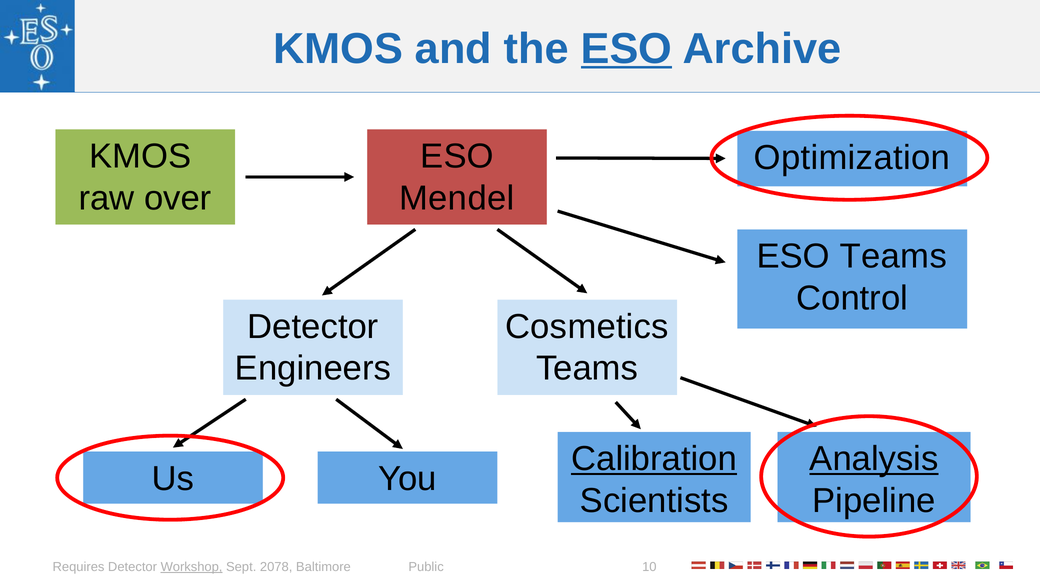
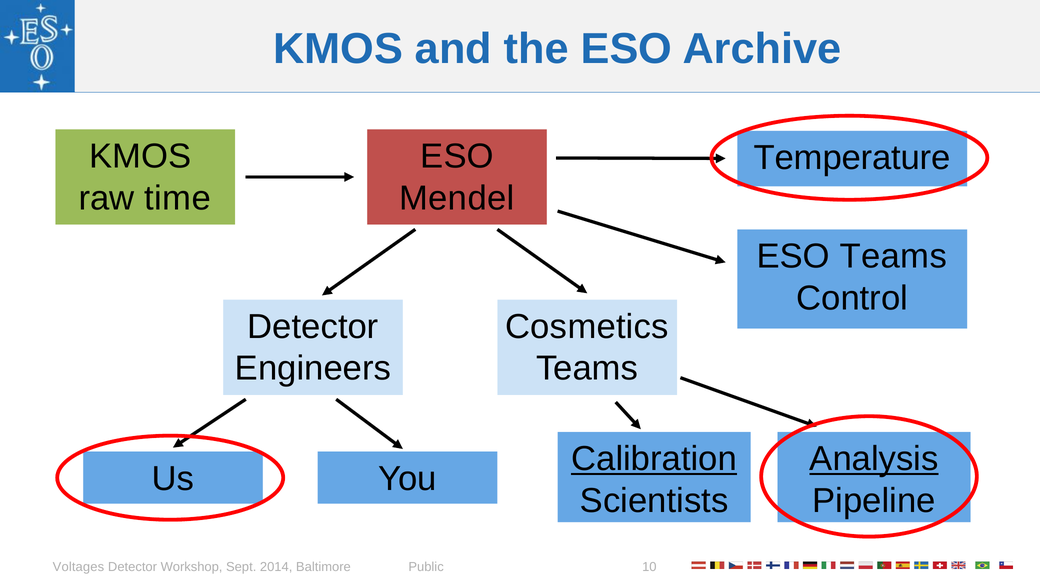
ESO at (626, 49) underline: present -> none
Optimization: Optimization -> Temperature
over: over -> time
Requires: Requires -> Voltages
Workshop underline: present -> none
2078: 2078 -> 2014
